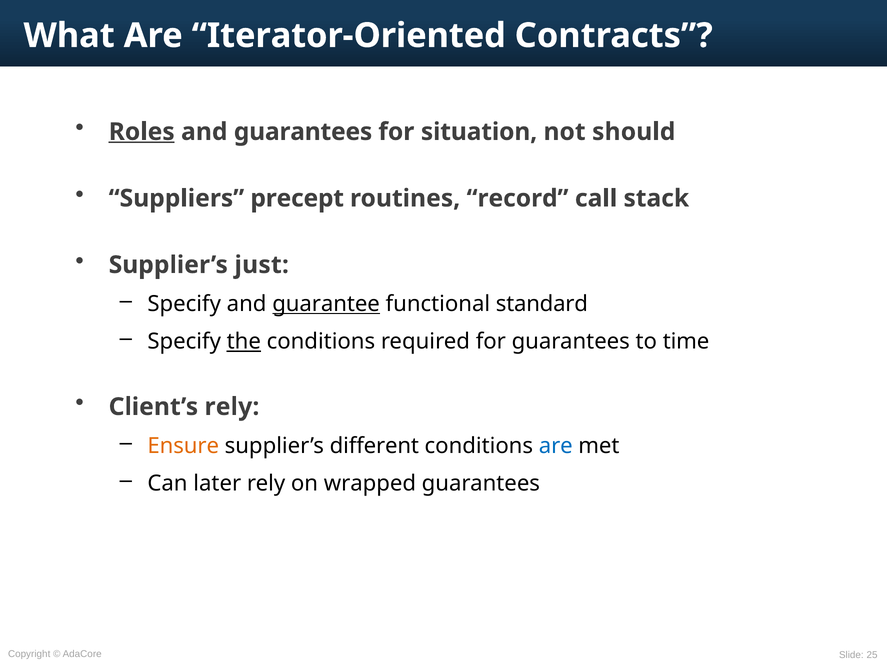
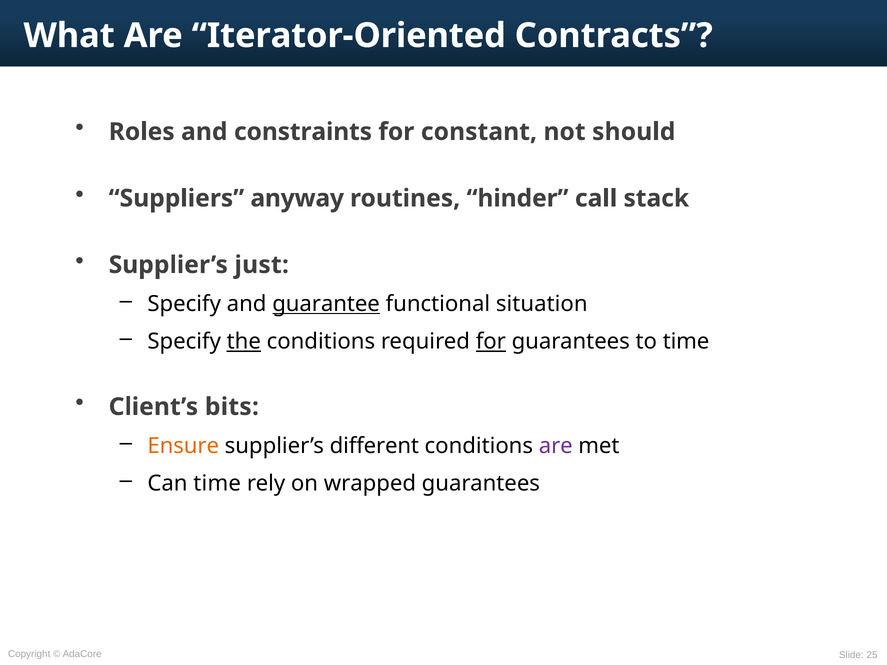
Roles underline: present -> none
and guarantees: guarantees -> constraints
situation: situation -> constant
precept: precept -> anyway
record: record -> hinder
standard: standard -> situation
for at (491, 342) underline: none -> present
Client’s rely: rely -> bits
are at (556, 446) colour: blue -> purple
Can later: later -> time
